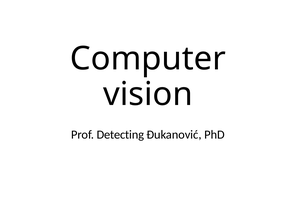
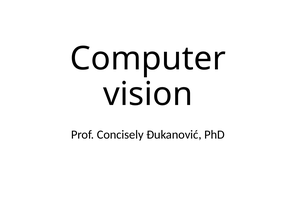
Detecting: Detecting -> Concisely
